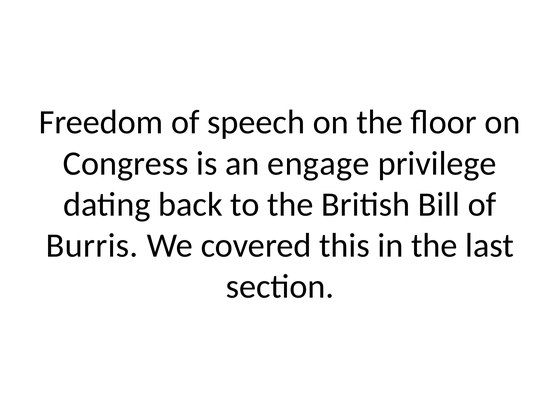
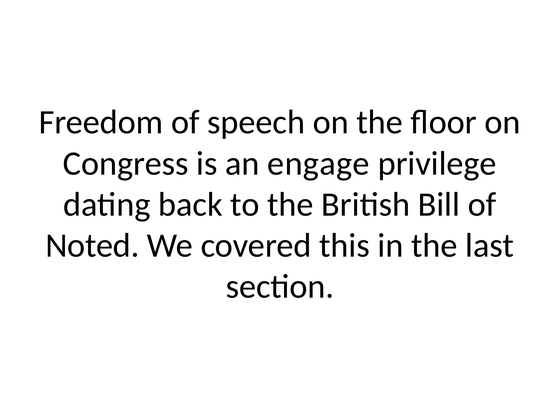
Burris: Burris -> Noted
